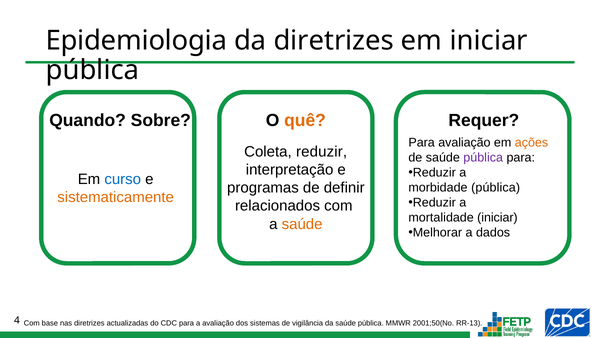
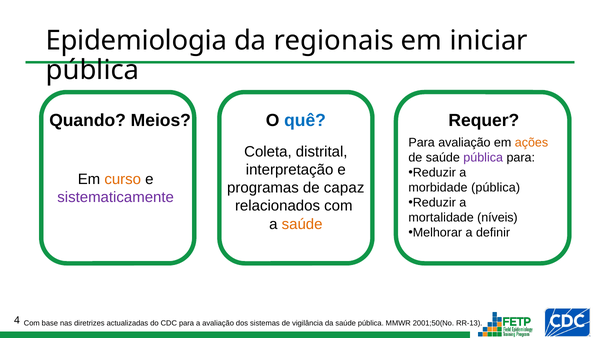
da diretrizes: diretrizes -> regionais
Sobre: Sobre -> Meios
quê colour: orange -> blue
Coleta reduzir: reduzir -> distrital
curso colour: blue -> orange
definir: definir -> capaz
sistematicamente colour: orange -> purple
mortalidade iniciar: iniciar -> níveis
dados: dados -> definir
